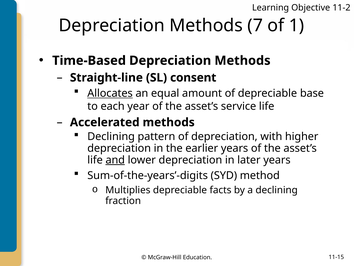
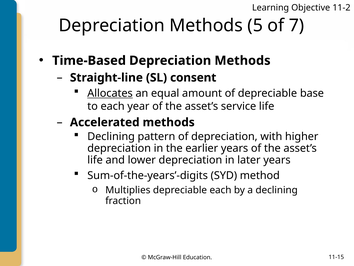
7: 7 -> 5
1: 1 -> 7
and underline: present -> none
depreciable facts: facts -> each
